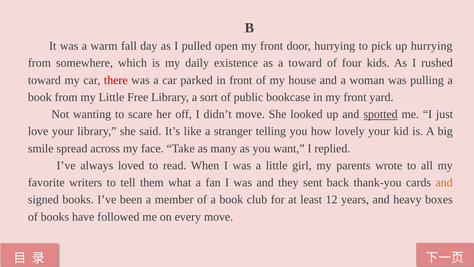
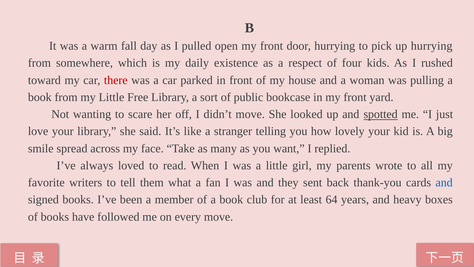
a toward: toward -> respect
and at (444, 182) colour: orange -> blue
12: 12 -> 64
